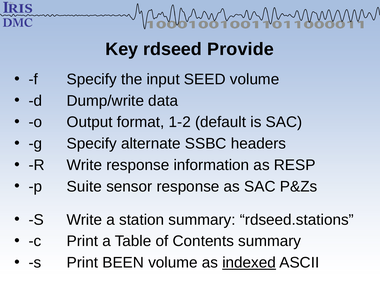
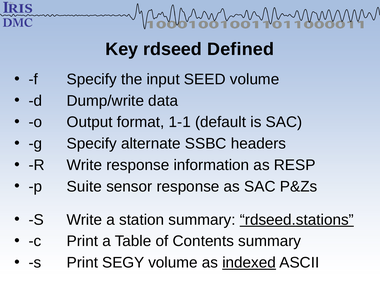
Provide: Provide -> Defined
1-2: 1-2 -> 1-1
rdseed.stations underline: none -> present
BEEN: BEEN -> SEGY
